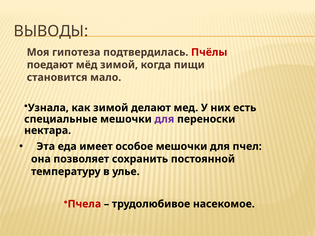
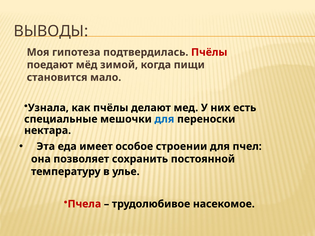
как зимой: зимой -> пчёлы
для at (164, 119) colour: purple -> blue
особое мешочки: мешочки -> строении
